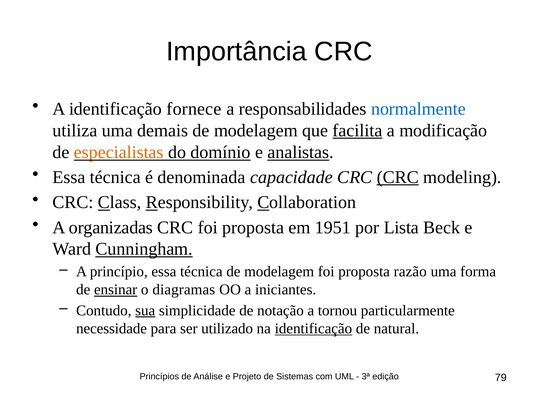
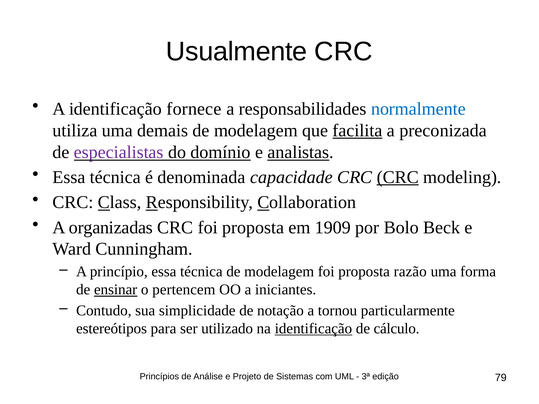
Importância: Importância -> Usualmente
modificação: modificação -> preconizada
especialistas colour: orange -> purple
1951: 1951 -> 1909
Lista: Lista -> Bolo
Cunningham underline: present -> none
diagramas: diagramas -> pertencem
sua underline: present -> none
necessidade: necessidade -> estereótipos
natural: natural -> cálculo
